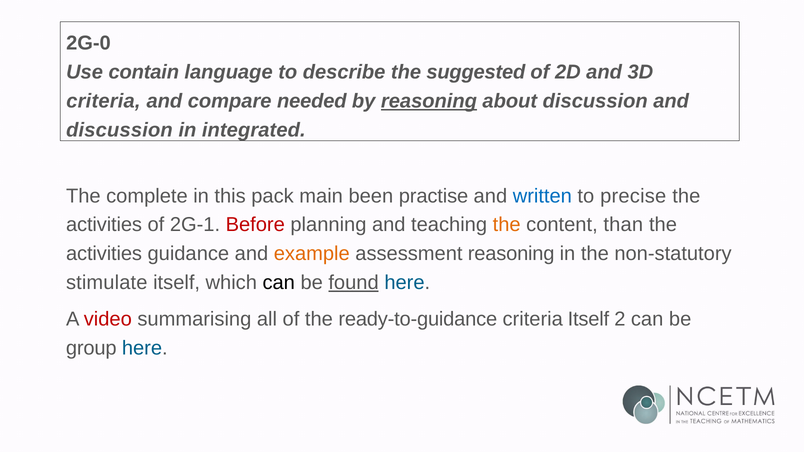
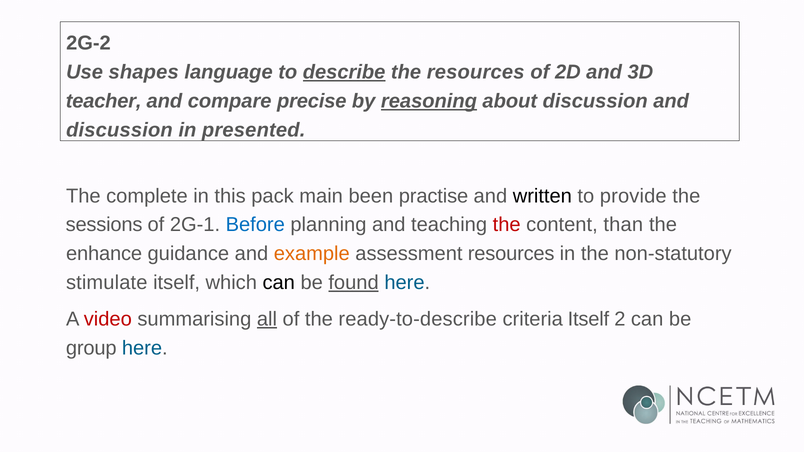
2G-0: 2G-0 -> 2G-2
contain: contain -> shapes
describe underline: none -> present
the suggested: suggested -> resources
criteria at (103, 101): criteria -> teacher
needed: needed -> precise
integrated: integrated -> presented
written colour: blue -> black
precise: precise -> provide
activities at (104, 225): activities -> sessions
Before colour: red -> blue
the at (507, 225) colour: orange -> red
activities at (104, 254): activities -> enhance
assessment reasoning: reasoning -> resources
all underline: none -> present
ready-to-guidance: ready-to-guidance -> ready-to-describe
